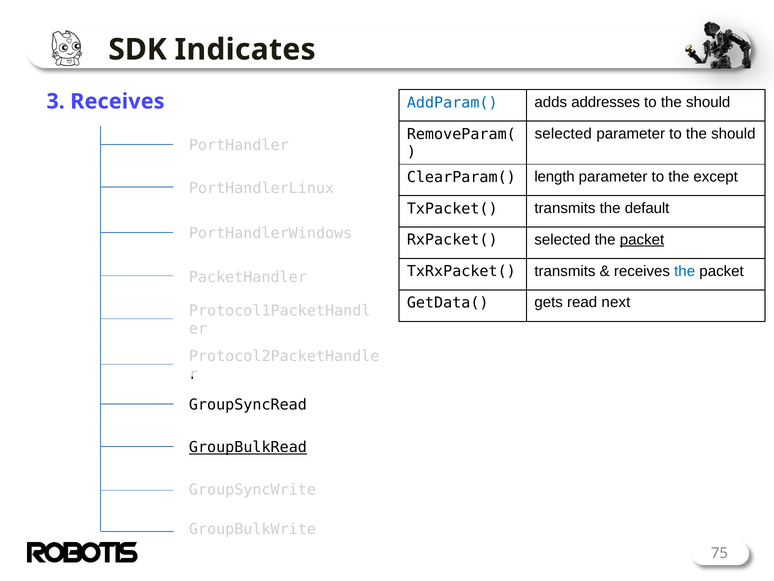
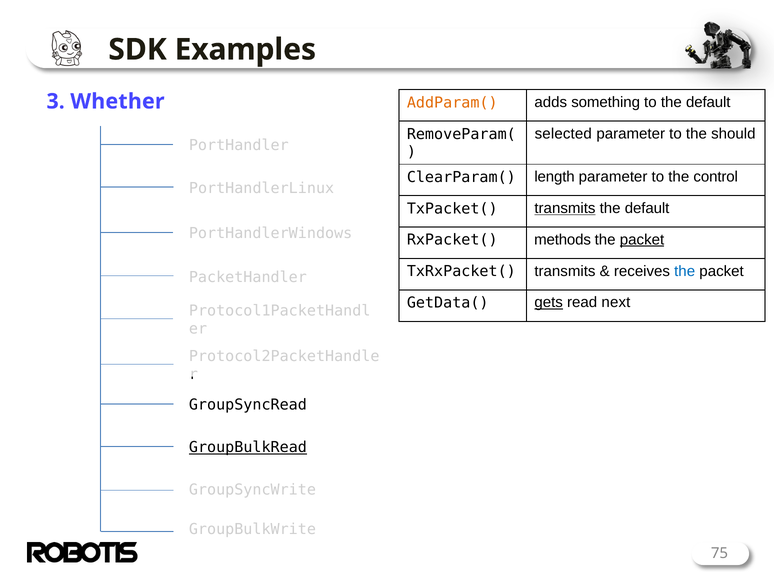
Indicates: Indicates -> Examples
AddParam( colour: blue -> orange
addresses: addresses -> something
should at (708, 102): should -> default
3 Receives: Receives -> Whether
except: except -> control
transmits at (565, 208) underline: none -> present
RxPacket( selected: selected -> methods
gets underline: none -> present
